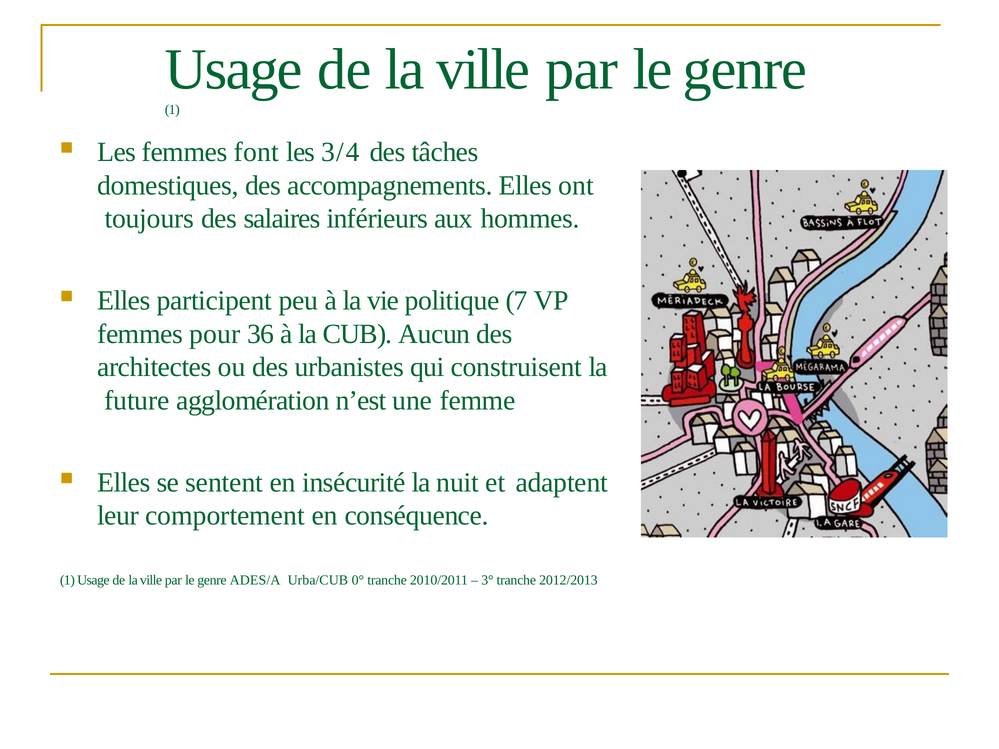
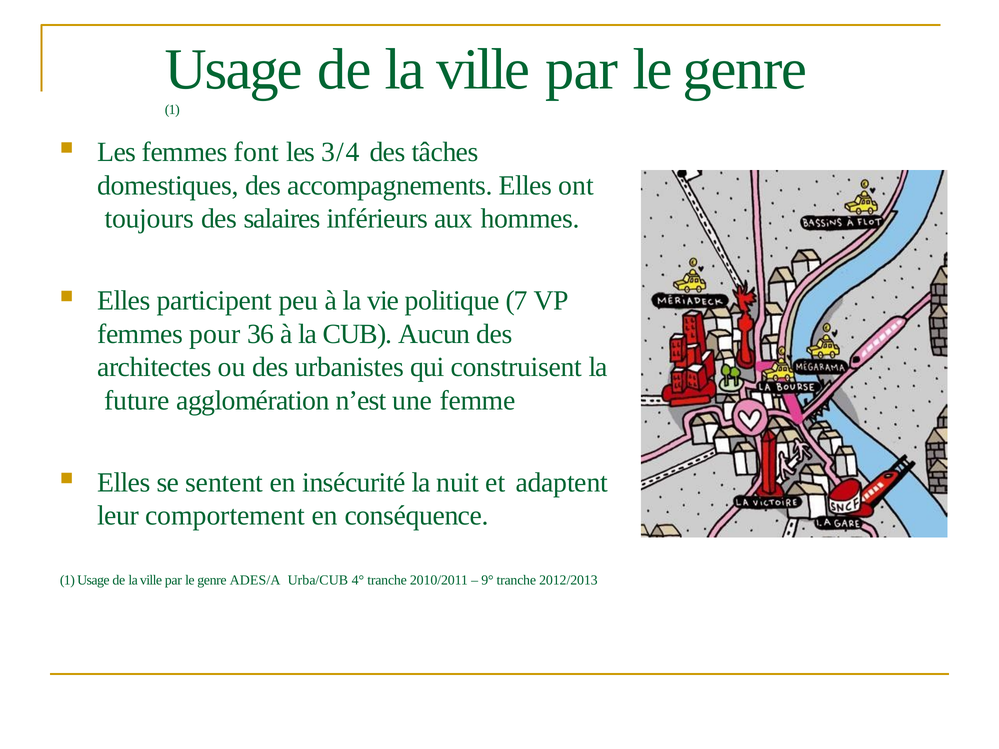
0°: 0° -> 4°
3°: 3° -> 9°
